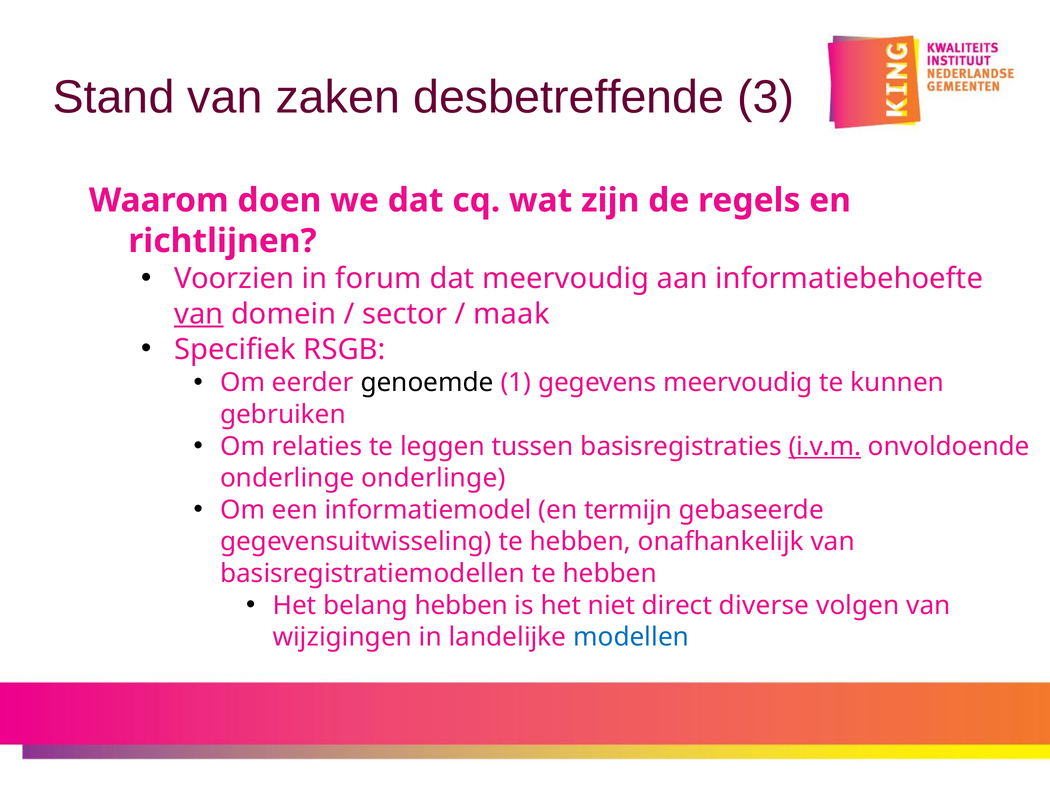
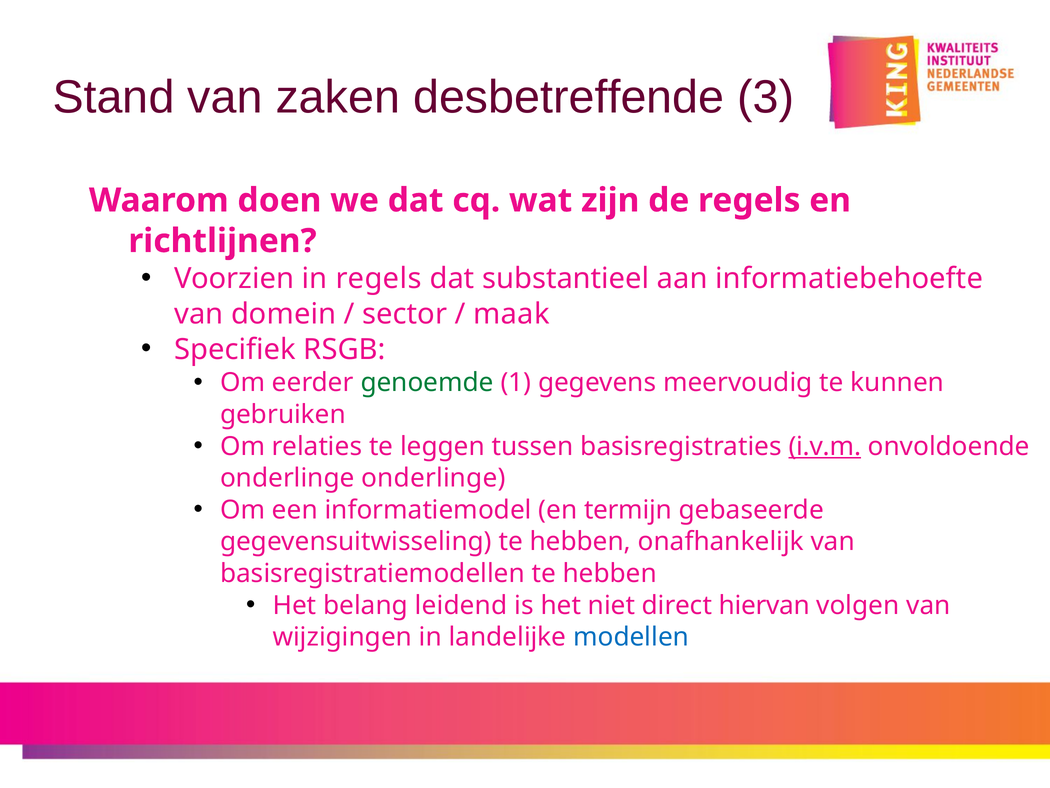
in forum: forum -> regels
dat meervoudig: meervoudig -> substantieel
van at (199, 314) underline: present -> none
genoemde colour: black -> green
belang hebben: hebben -> leidend
diverse: diverse -> hiervan
